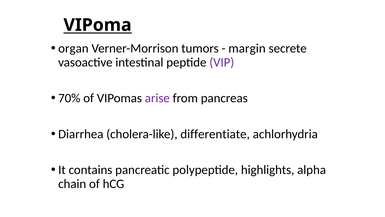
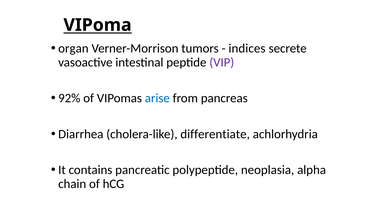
margin: margin -> indices
70%: 70% -> 92%
arise colour: purple -> blue
highlights: highlights -> neoplasia
